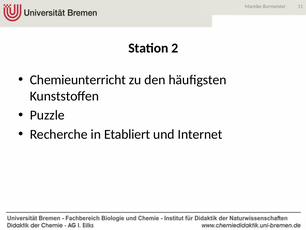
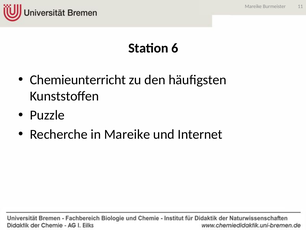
2: 2 -> 6
in Etabliert: Etabliert -> Mareike
